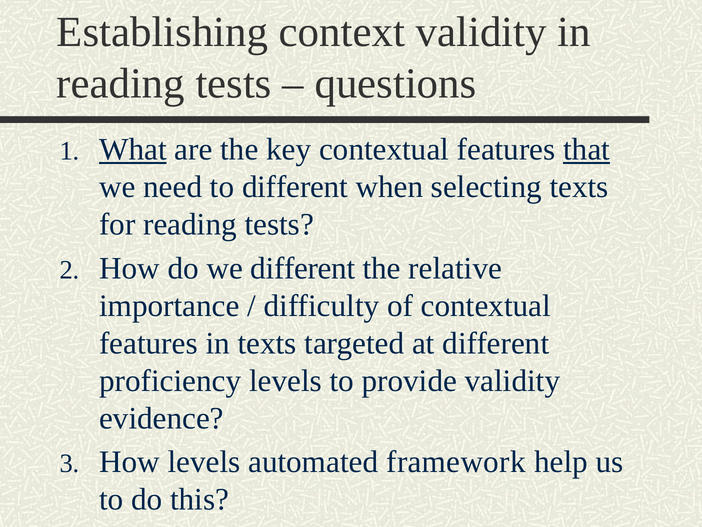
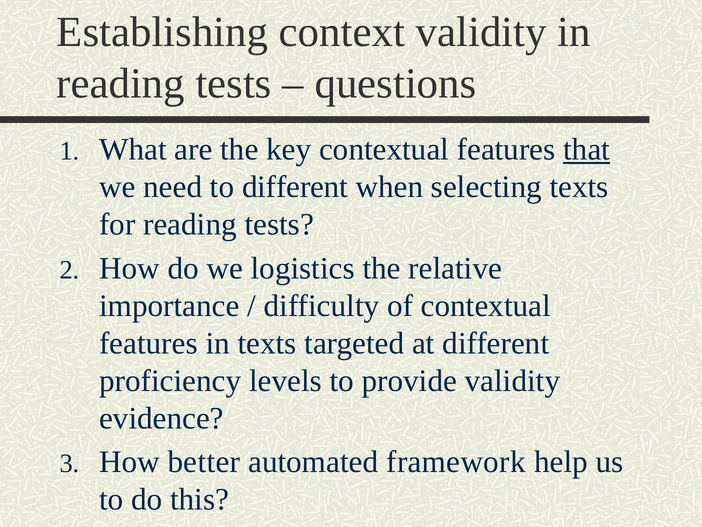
What underline: present -> none
we different: different -> logistics
How levels: levels -> better
